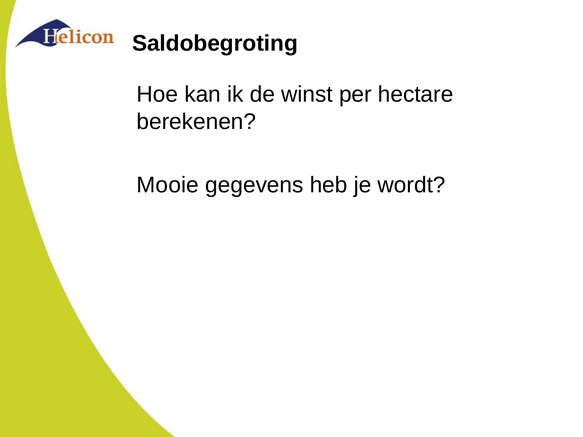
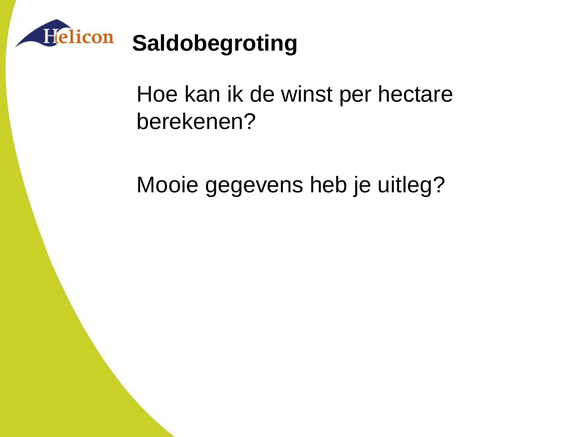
wordt: wordt -> uitleg
